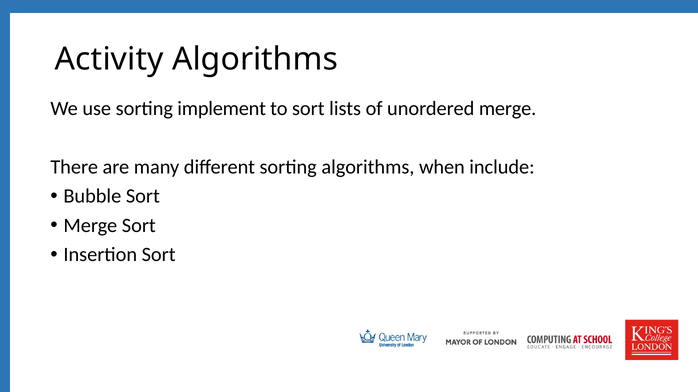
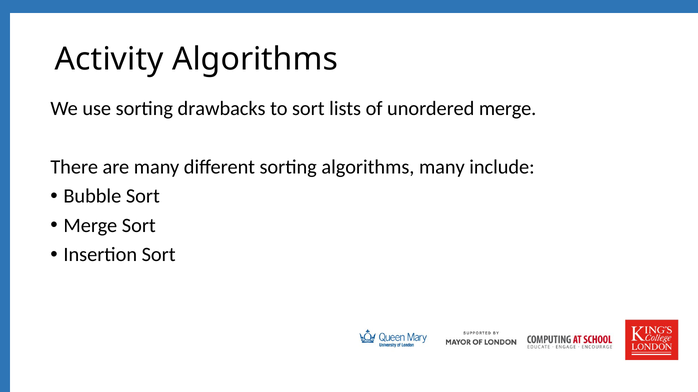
implement: implement -> drawbacks
algorithms when: when -> many
